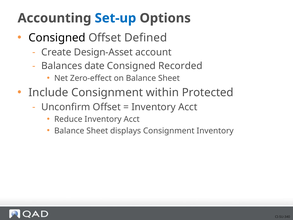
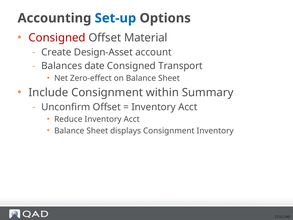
Consigned at (57, 38) colour: black -> red
Defined: Defined -> Material
Recorded: Recorded -> Transport
Protected: Protected -> Summary
